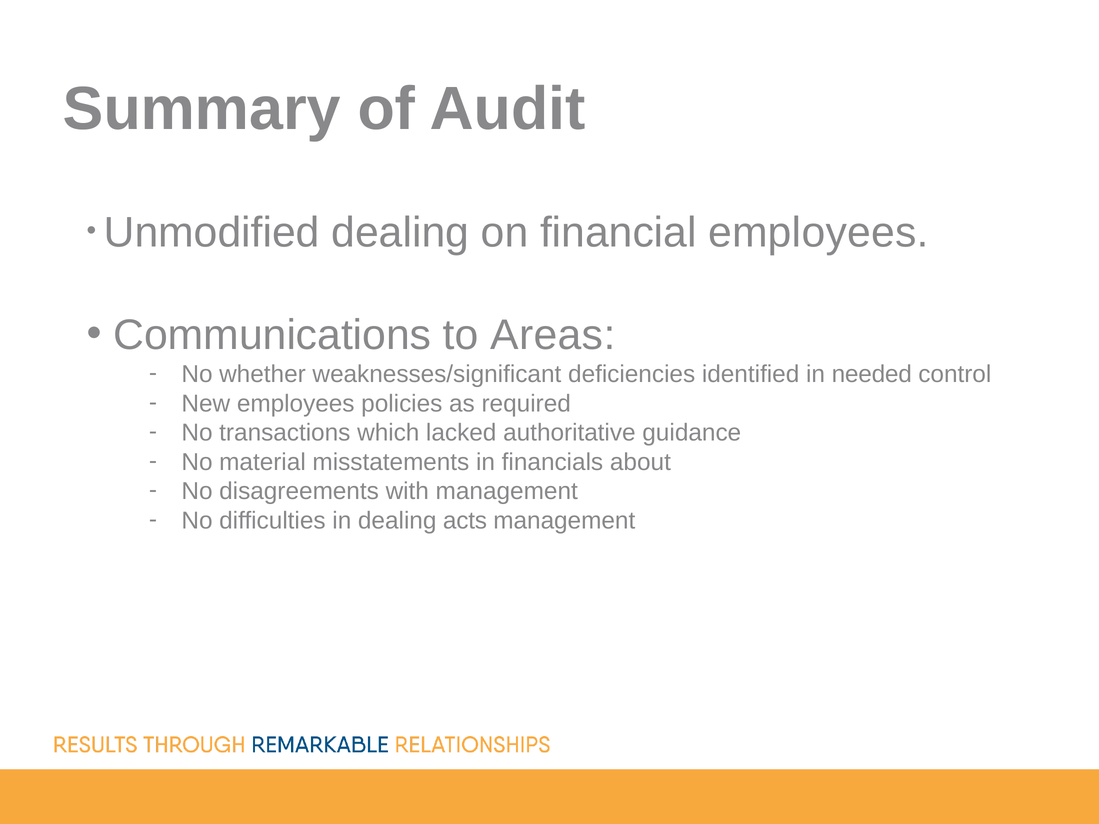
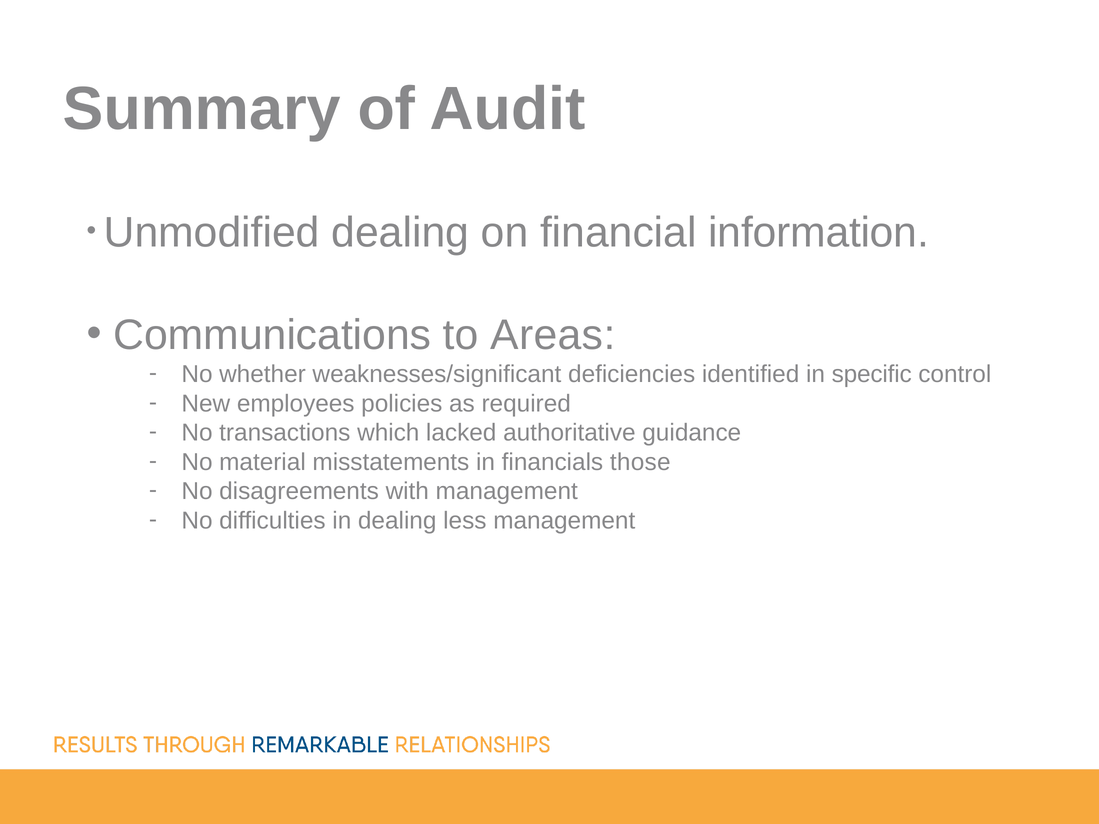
financial employees: employees -> information
needed: needed -> specific
about: about -> those
acts: acts -> less
